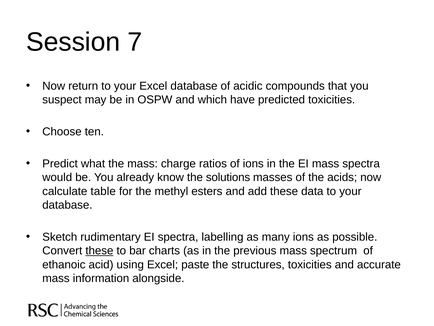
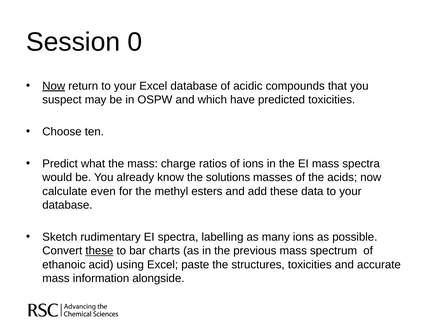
7: 7 -> 0
Now at (54, 86) underline: none -> present
table: table -> even
